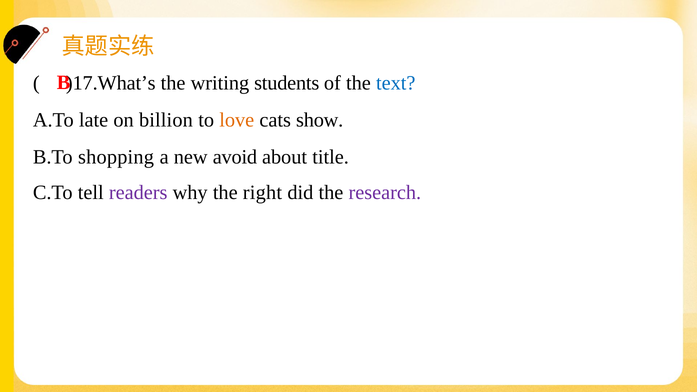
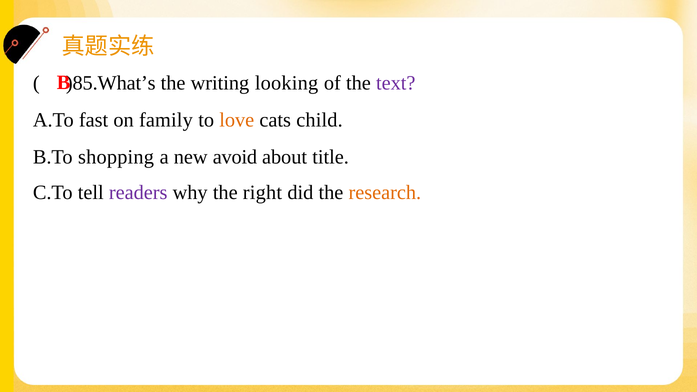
)17.What’s: )17.What’s -> )85.What’s
students: students -> looking
text colour: blue -> purple
late: late -> fast
billion: billion -> family
show: show -> child
research colour: purple -> orange
